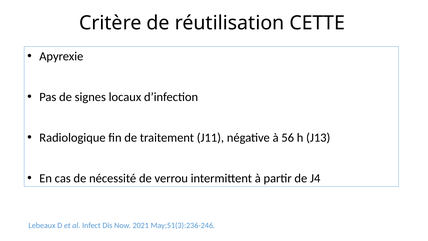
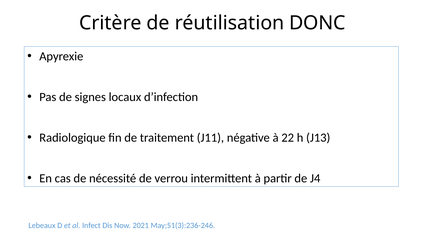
CETTE: CETTE -> DONC
56: 56 -> 22
